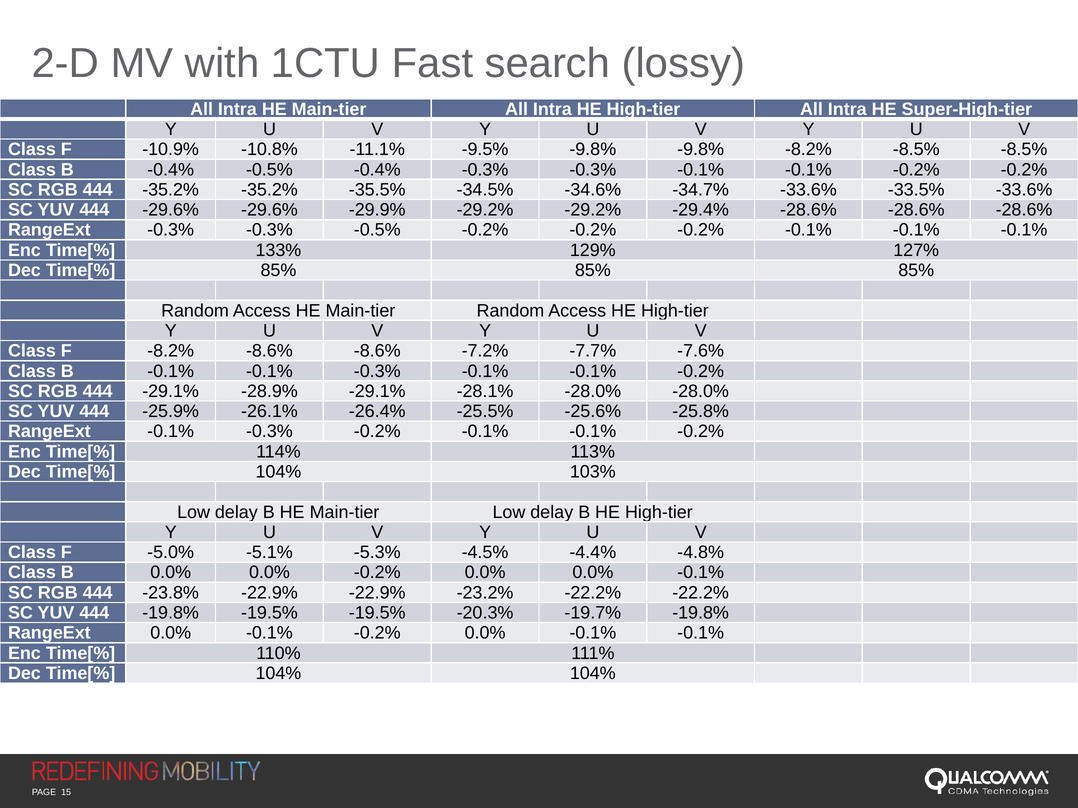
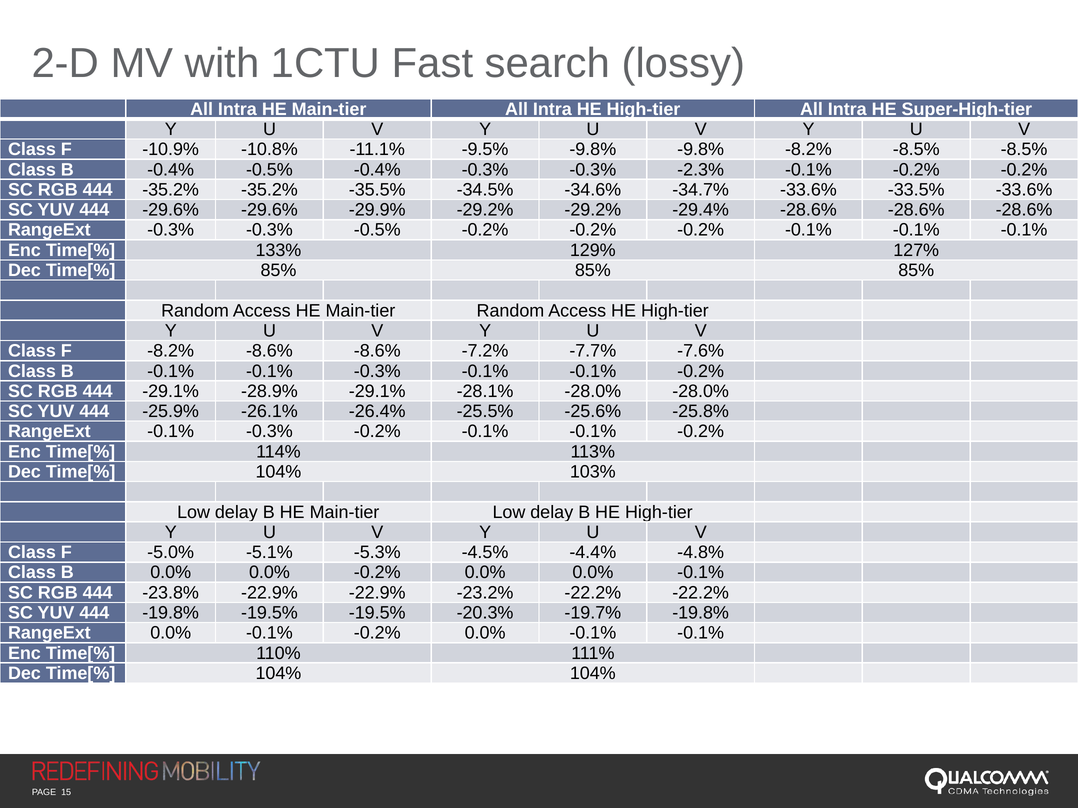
-0.3% -0.3% -0.1%: -0.1% -> -2.3%
